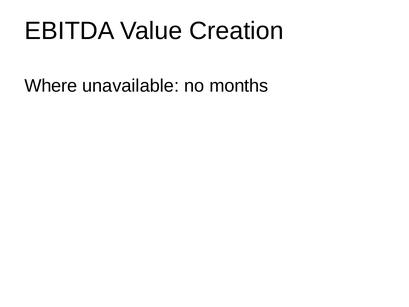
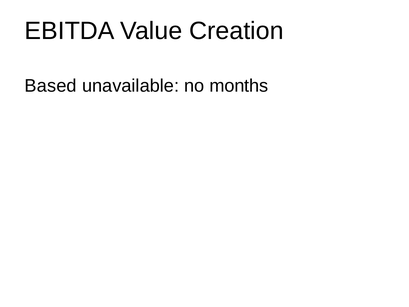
Where: Where -> Based
